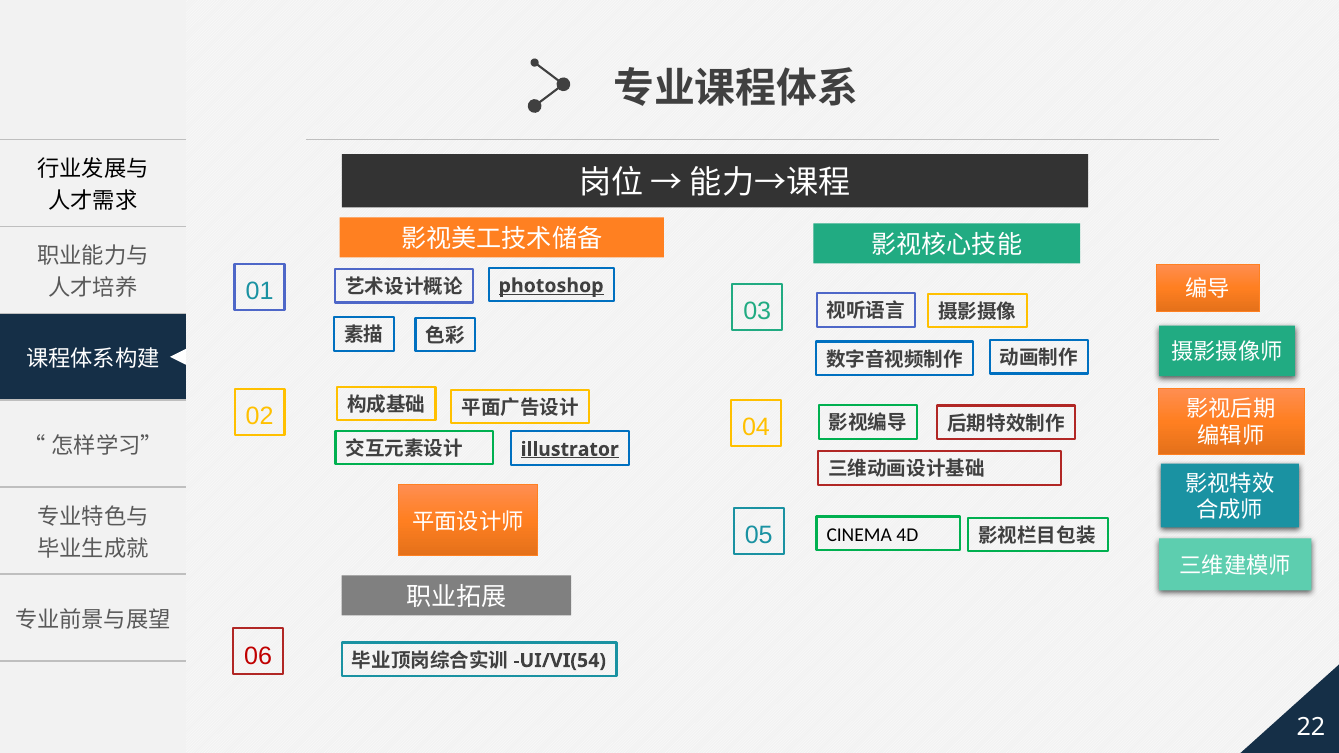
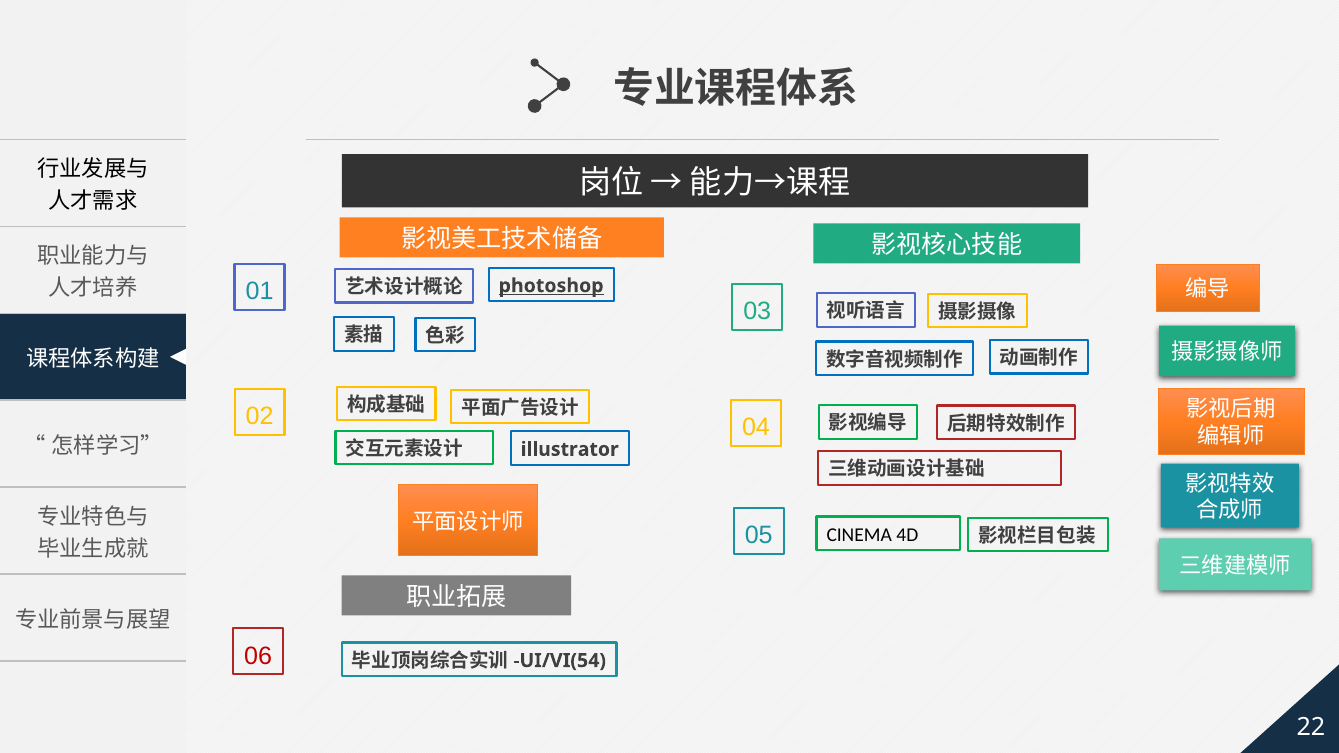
illustrator underline: present -> none
